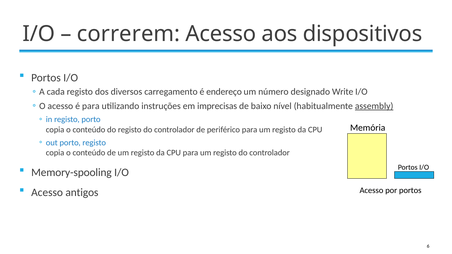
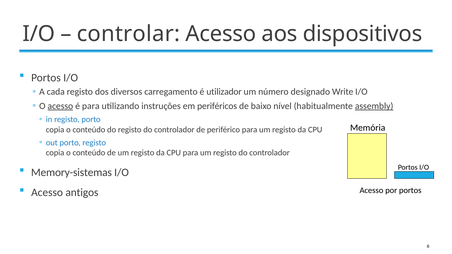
correrem: correrem -> controlar
endereço: endereço -> utilizador
acesso at (60, 106) underline: none -> present
imprecisas: imprecisas -> periféricos
Memory-spooling: Memory-spooling -> Memory-sistemas
